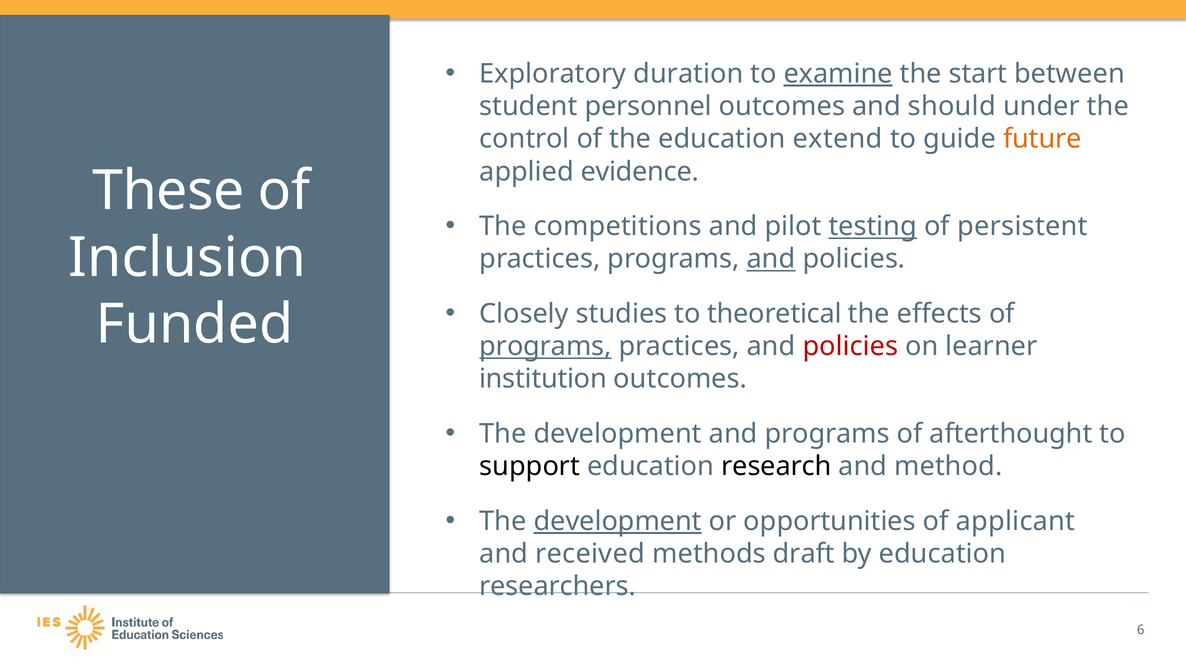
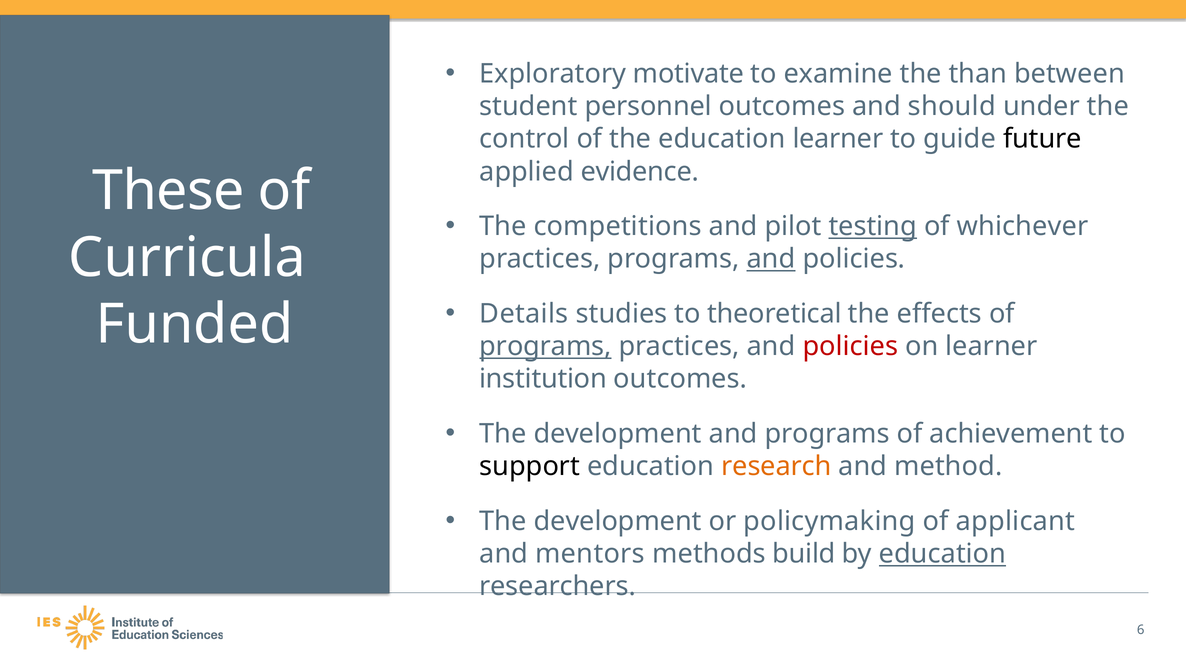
duration: duration -> motivate
examine underline: present -> none
start: start -> than
education extend: extend -> learner
future colour: orange -> black
persistent: persistent -> whichever
Inclusion: Inclusion -> Curricula
Closely: Closely -> Details
afterthought: afterthought -> achievement
research colour: black -> orange
development at (618, 521) underline: present -> none
opportunities: opportunities -> policymaking
received: received -> mentors
draft: draft -> build
education at (942, 554) underline: none -> present
